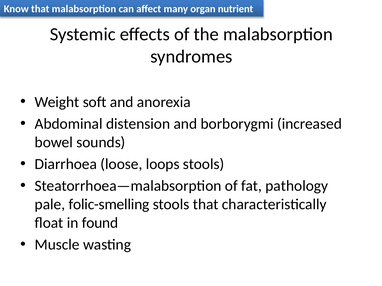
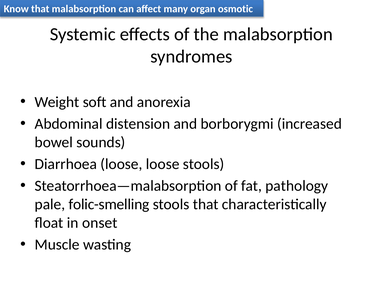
nutrient: nutrient -> osmotic
loose loops: loops -> loose
found: found -> onset
